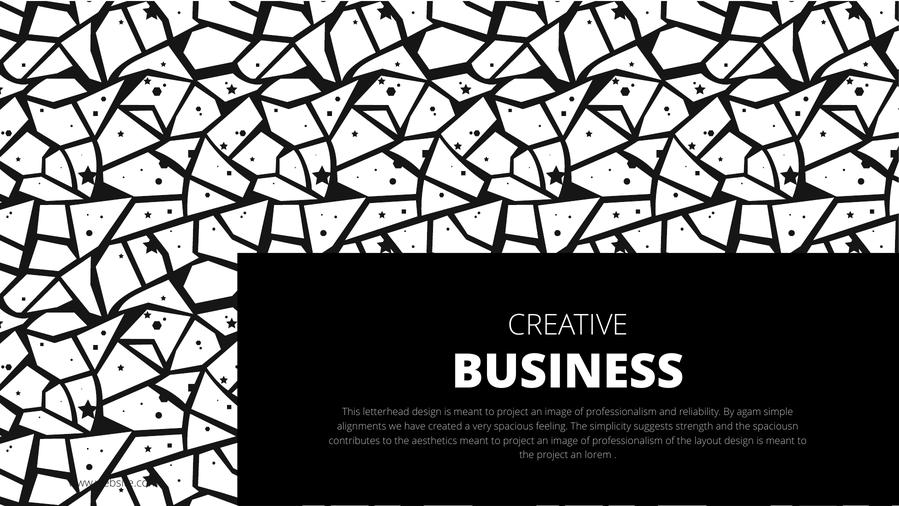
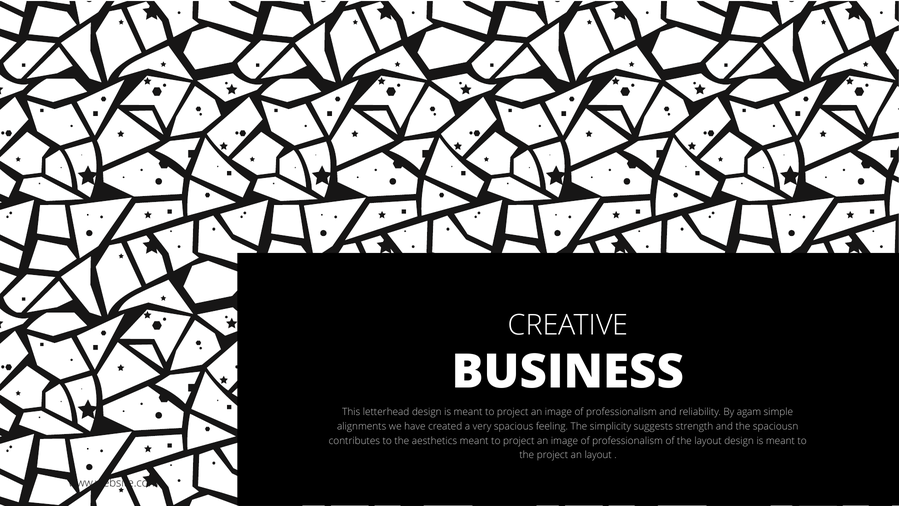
an lorem: lorem -> layout
